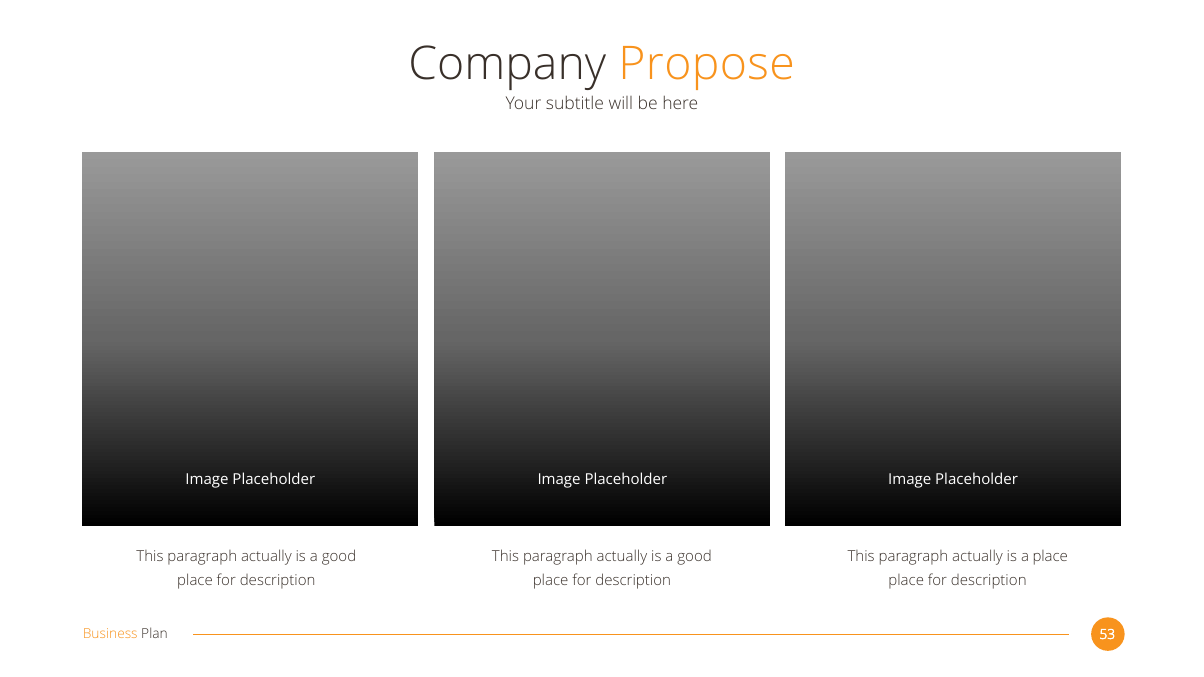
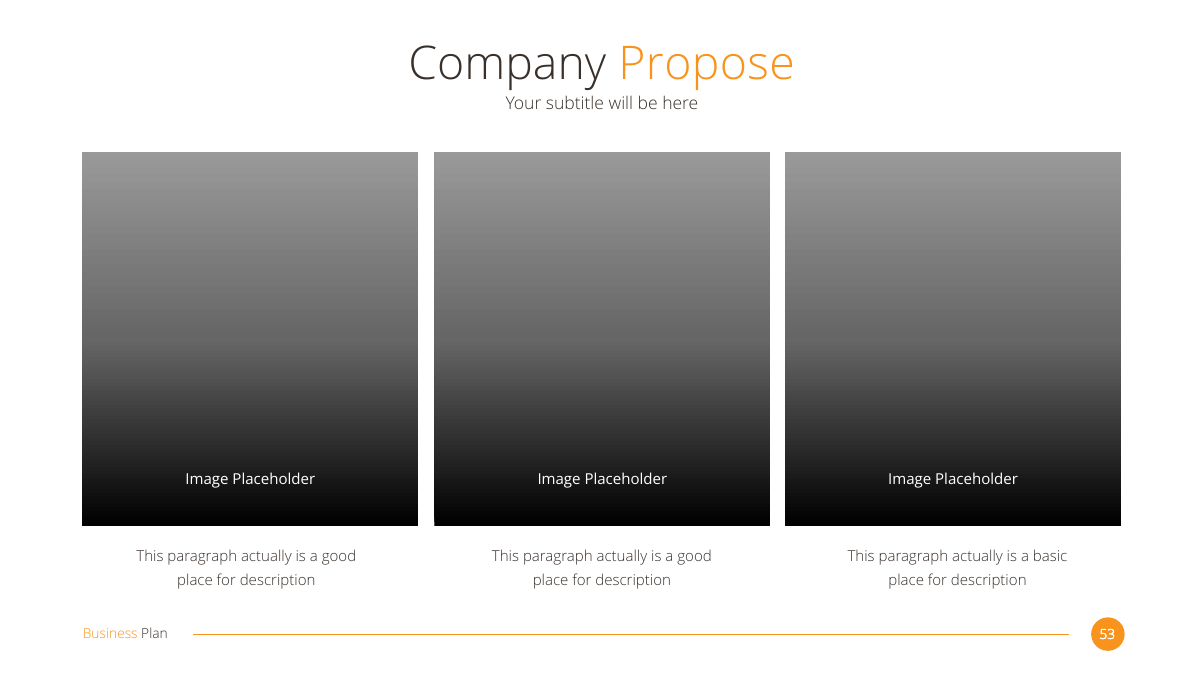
a place: place -> basic
